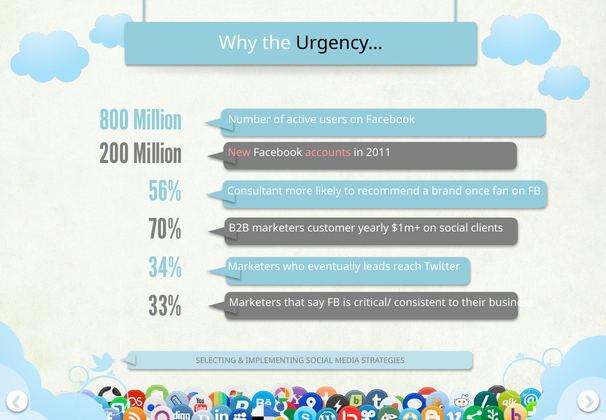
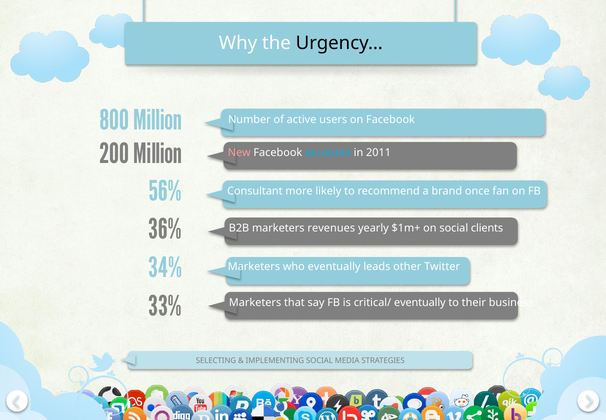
accounts colour: pink -> light blue
70%: 70% -> 36%
customer: customer -> revenues
reach: reach -> other
critical/ consistent: consistent -> eventually
